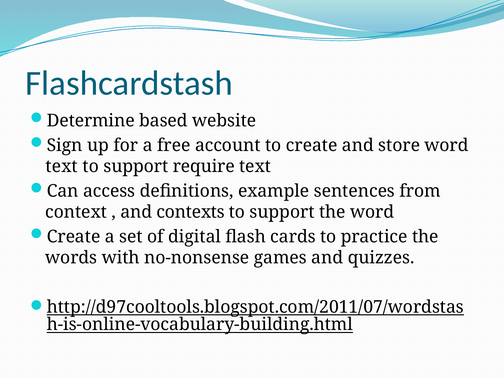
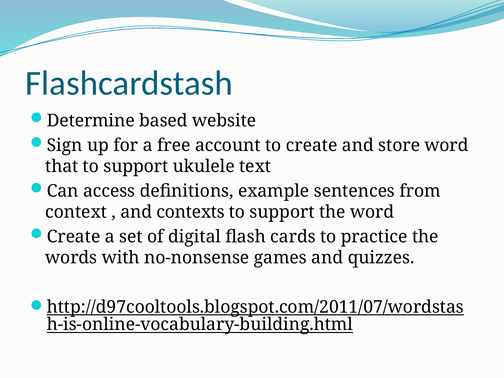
text at (62, 166): text -> that
require: require -> ukulele
